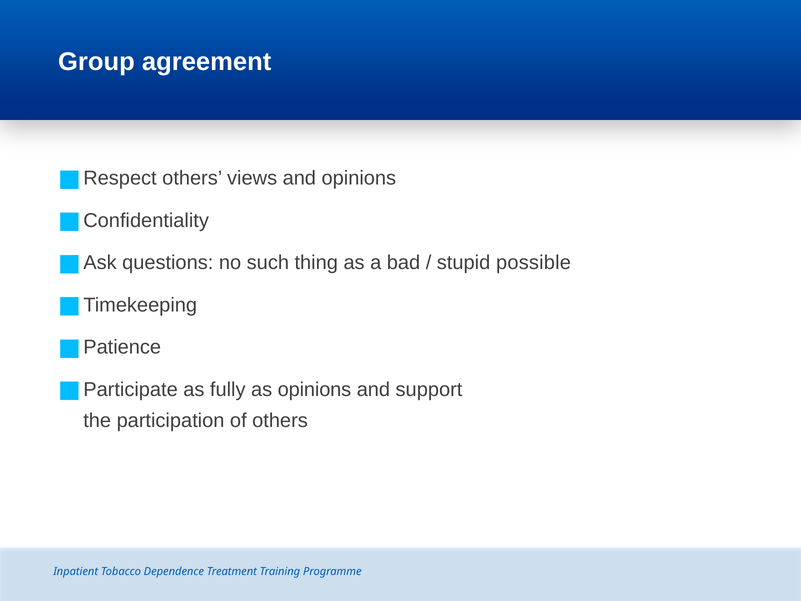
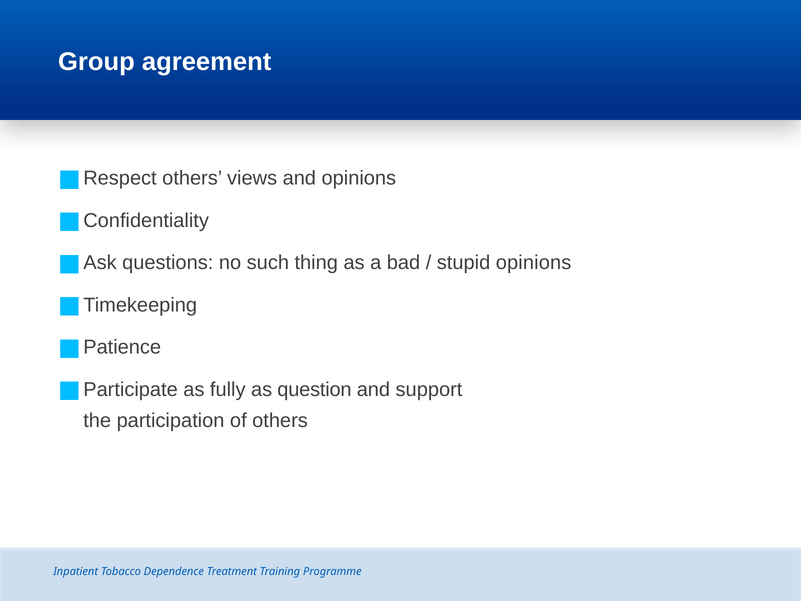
stupid possible: possible -> opinions
as opinions: opinions -> question
